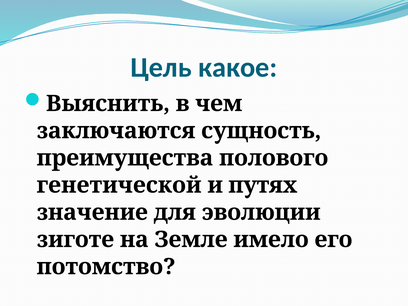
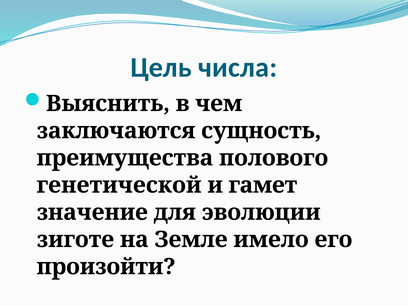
какое: какое -> числа
путях: путях -> гамет
потомство: потомство -> произойти
